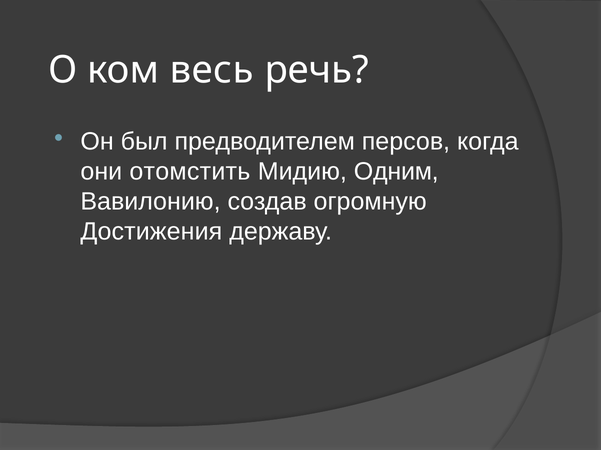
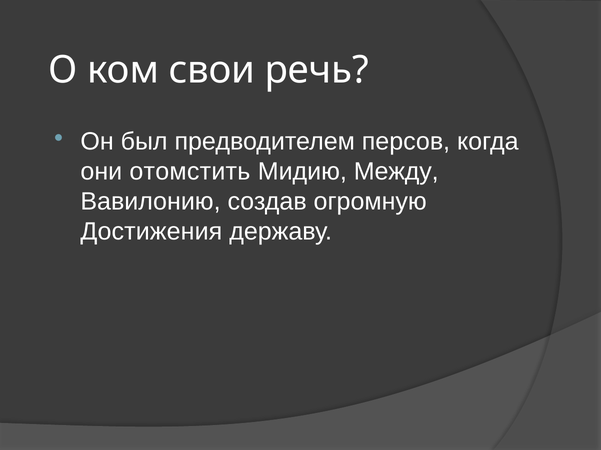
весь: весь -> свои
Одним: Одним -> Между
